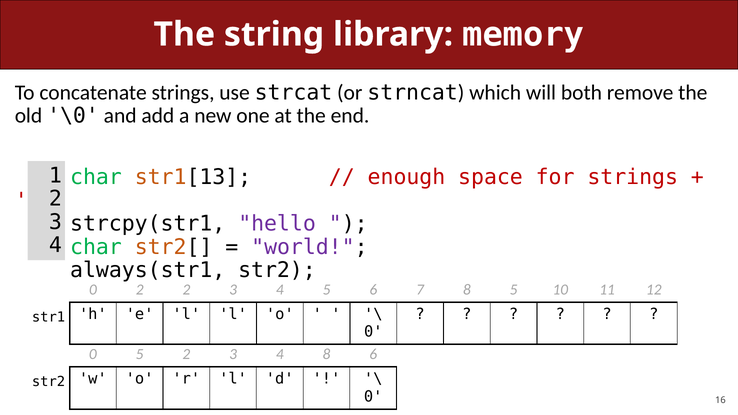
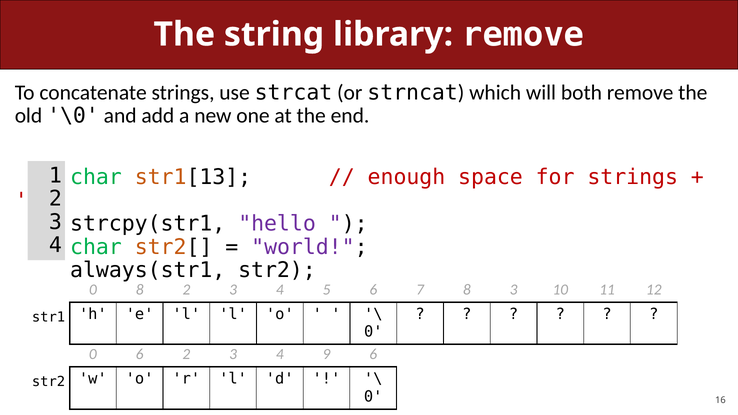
library memory: memory -> remove
0 2: 2 -> 8
8 5: 5 -> 3
0 5: 5 -> 6
4 8: 8 -> 9
